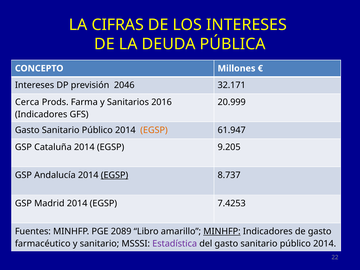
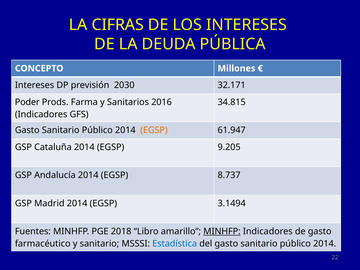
2046: 2046 -> 2030
Cerca: Cerca -> Poder
20.999: 20.999 -> 34.815
EGSP at (115, 175) underline: present -> none
7.4253: 7.4253 -> 3.1494
2089: 2089 -> 2018
Estadística colour: purple -> blue
